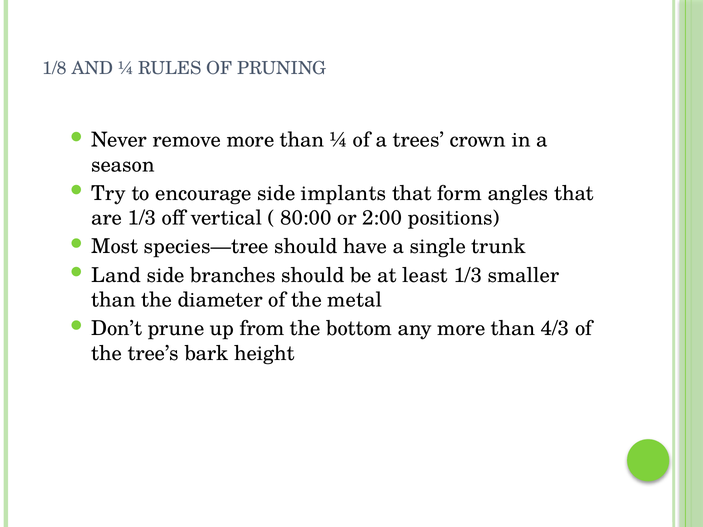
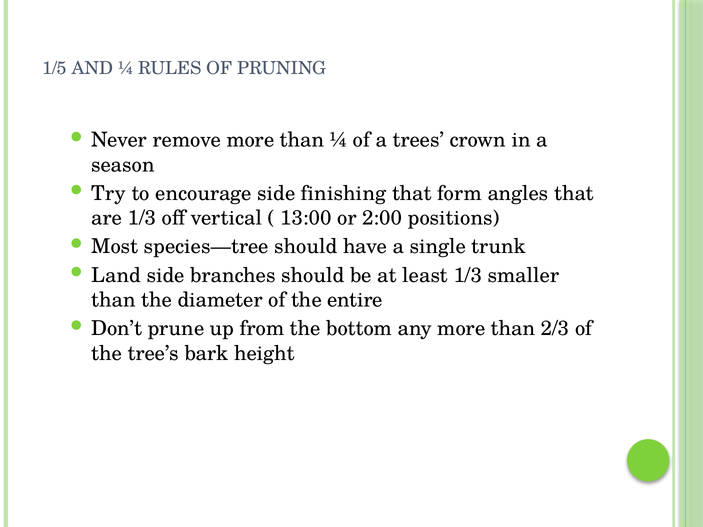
1/8: 1/8 -> 1/5
implants: implants -> finishing
80:00: 80:00 -> 13:00
metal: metal -> entire
4/3: 4/3 -> 2/3
